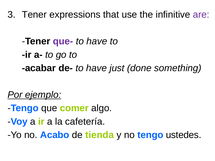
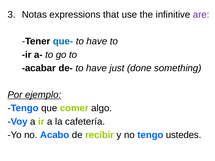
Tener at (34, 15): Tener -> Notas
que- colour: purple -> blue
tienda: tienda -> recibir
